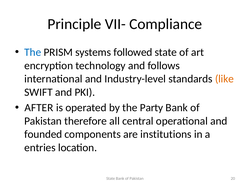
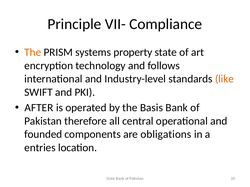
The at (33, 52) colour: blue -> orange
followed: followed -> property
Party: Party -> Basis
institutions: institutions -> obligations
